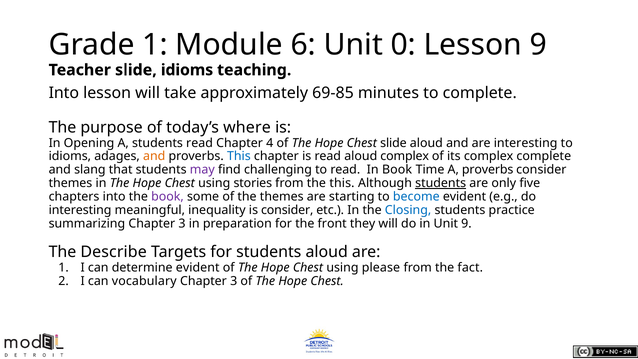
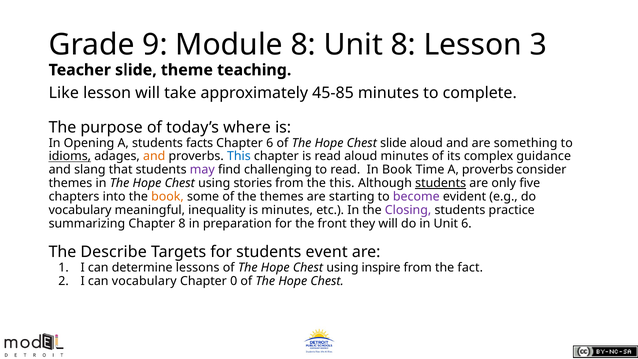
Grade 1: 1 -> 9
Module 6: 6 -> 8
Unit 0: 0 -> 8
Lesson 9: 9 -> 3
slide idioms: idioms -> theme
Into at (64, 93): Into -> Like
69-85: 69-85 -> 45-85
students read: read -> facts
Chapter 4: 4 -> 6
are interesting: interesting -> something
idioms at (70, 156) underline: none -> present
aloud complex: complex -> minutes
complex complete: complete -> guidance
book at (167, 197) colour: purple -> orange
become colour: blue -> purple
interesting at (80, 210): interesting -> vocabulary
is consider: consider -> minutes
Closing colour: blue -> purple
summarizing Chapter 3: 3 -> 8
Unit 9: 9 -> 6
students aloud: aloud -> event
determine evident: evident -> lessons
please: please -> inspire
3 at (234, 281): 3 -> 0
